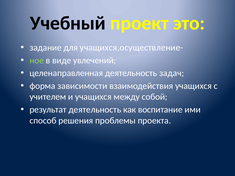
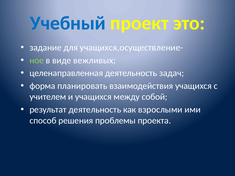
Учебный colour: black -> blue
увлечений: увлечений -> вежливых
зависимости: зависимости -> планировать
воспитание: воспитание -> взрослыми
